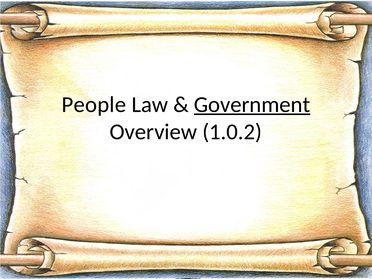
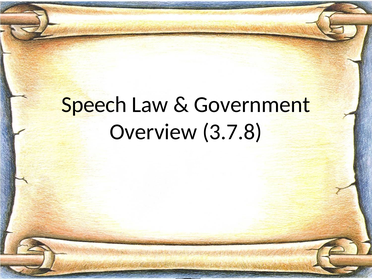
People: People -> Speech
Government underline: present -> none
1.0.2: 1.0.2 -> 3.7.8
